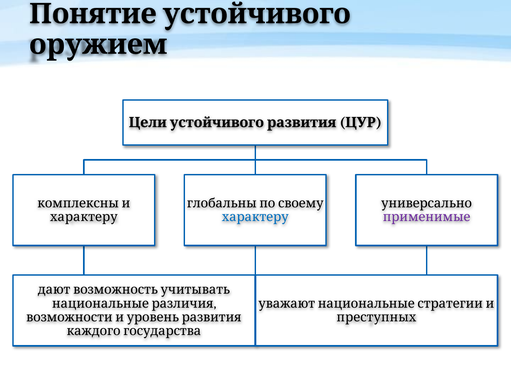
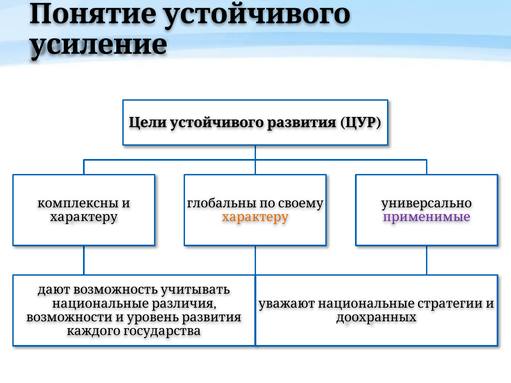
оружием: оружием -> усиление
характеру at (255, 217) colour: blue -> orange
преступных: преступных -> доохранных
